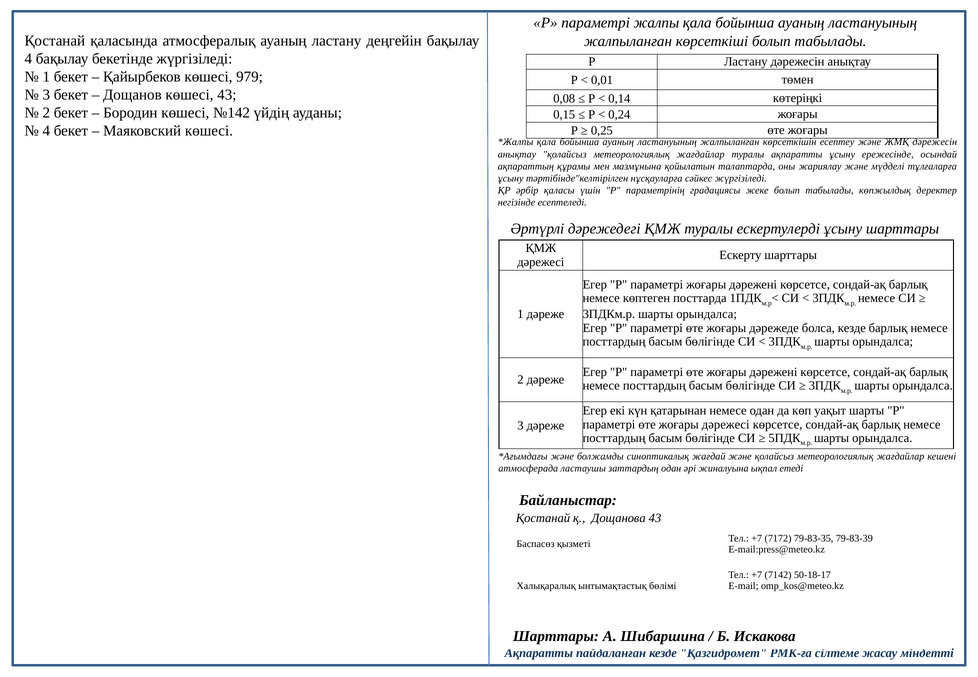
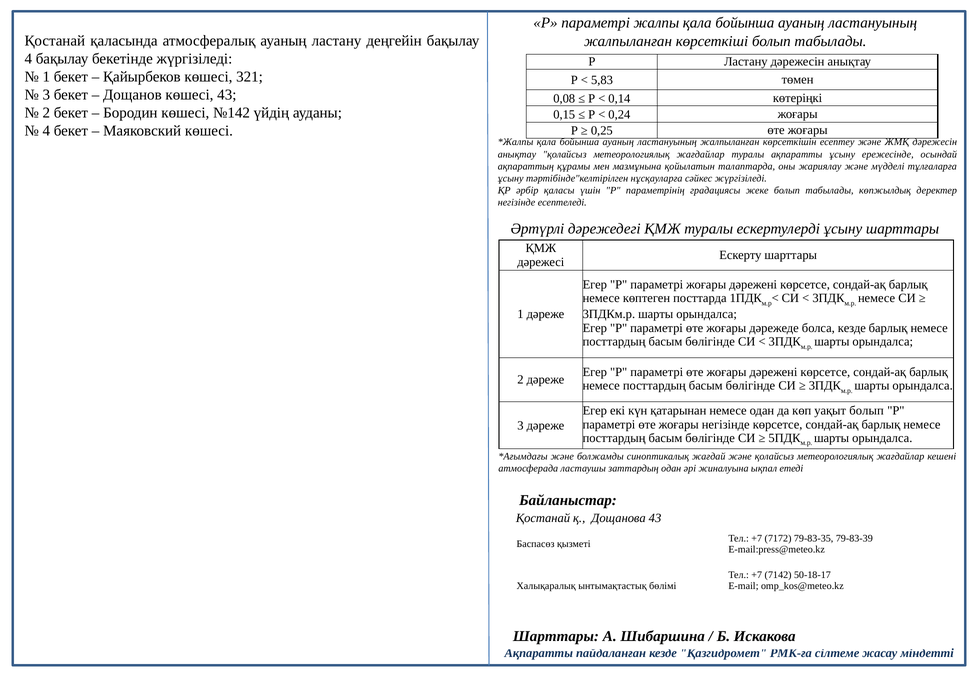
979: 979 -> 321
0,01: 0,01 -> 5,83
уақыт шарты: шарты -> болып
жоғары дәрежесі: дәрежесі -> негізінде
